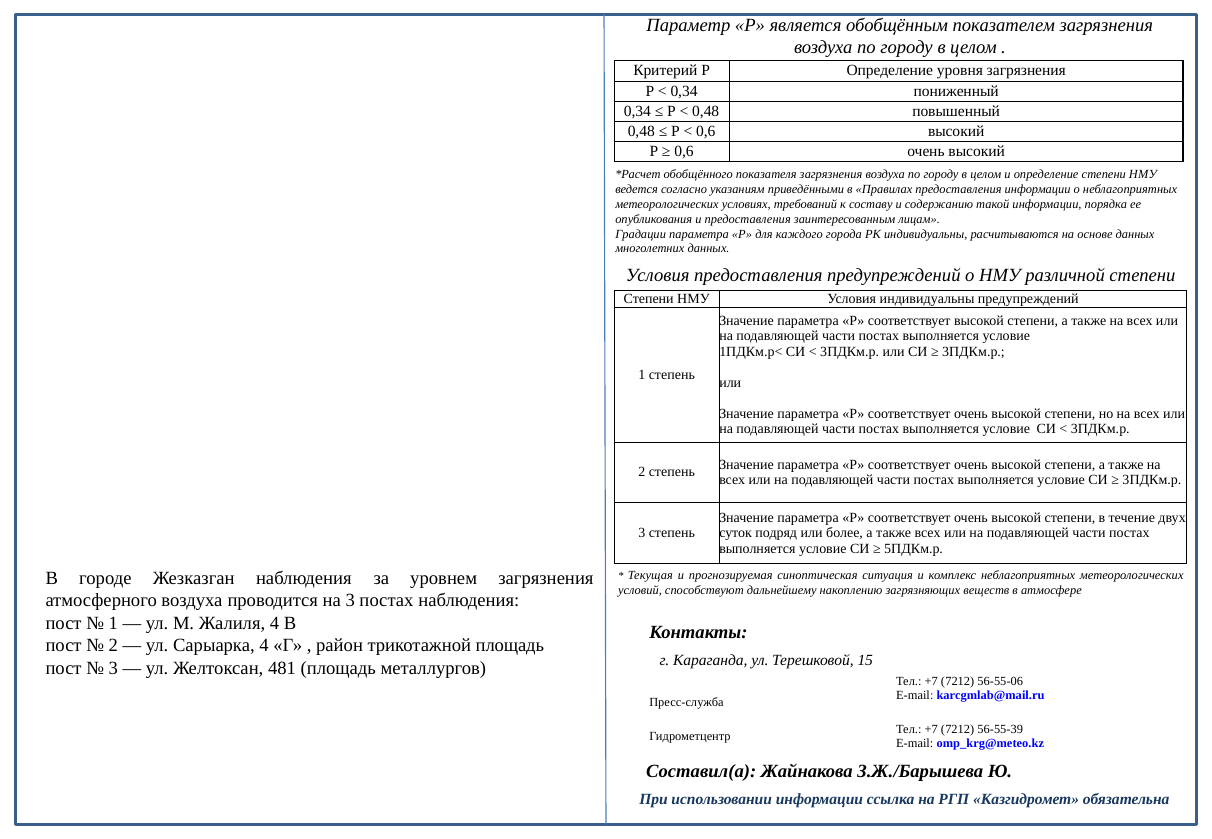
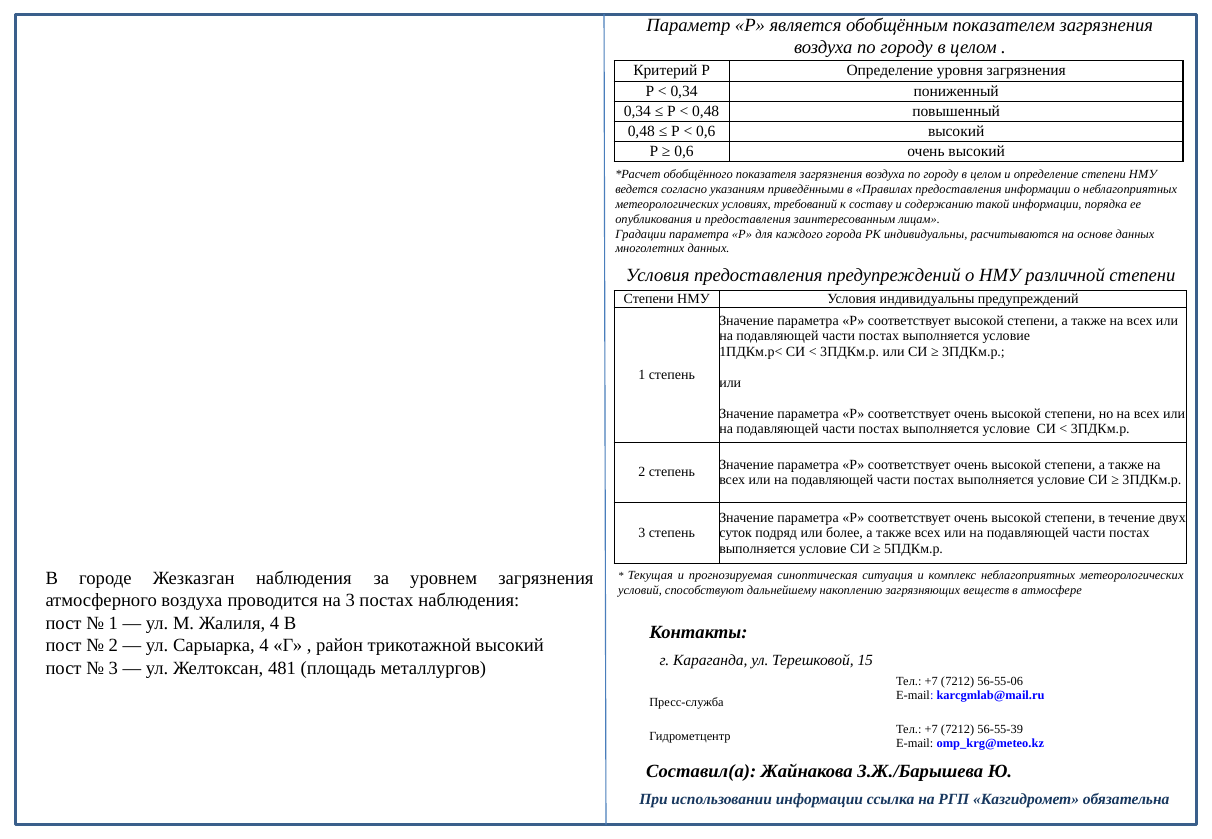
трикотажной площадь: площадь -> высокий
